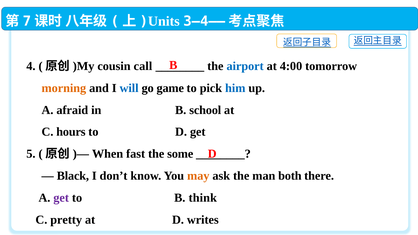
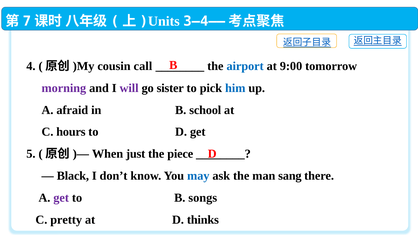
4:00: 4:00 -> 9:00
morning colour: orange -> purple
will colour: blue -> purple
game: game -> sister
fast: fast -> just
some: some -> piece
may colour: orange -> blue
both: both -> sang
think: think -> songs
writes: writes -> thinks
